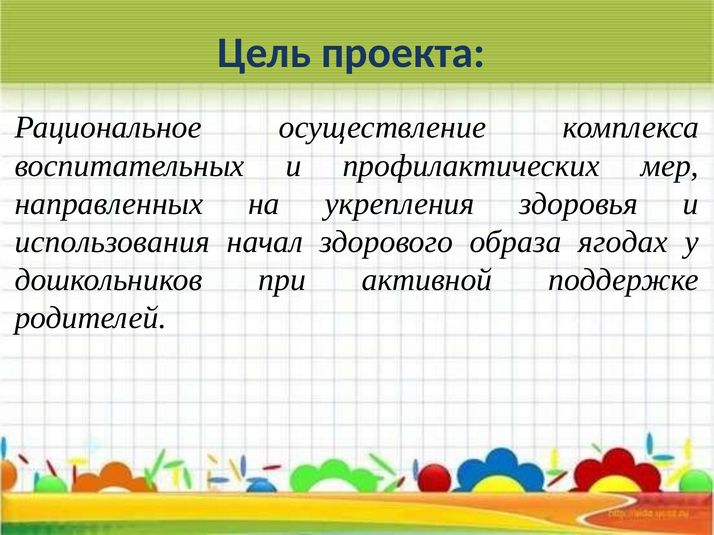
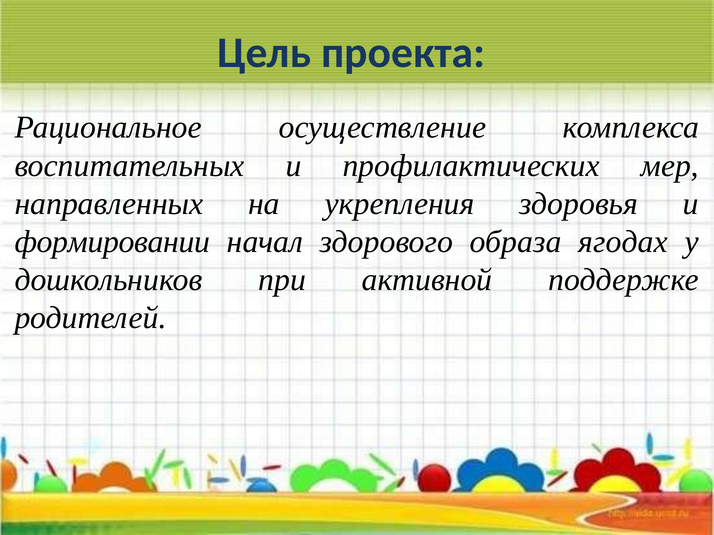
использования: использования -> формировании
